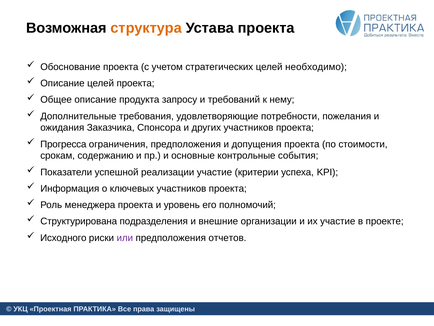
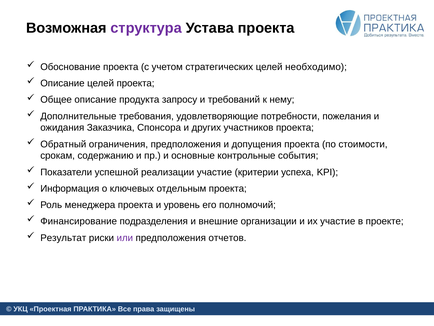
структура colour: orange -> purple
Прогресса: Прогресса -> Обратный
ключевых участников: участников -> отдельным
Структурирована: Структурирована -> Финансирование
Исходного: Исходного -> Результат
